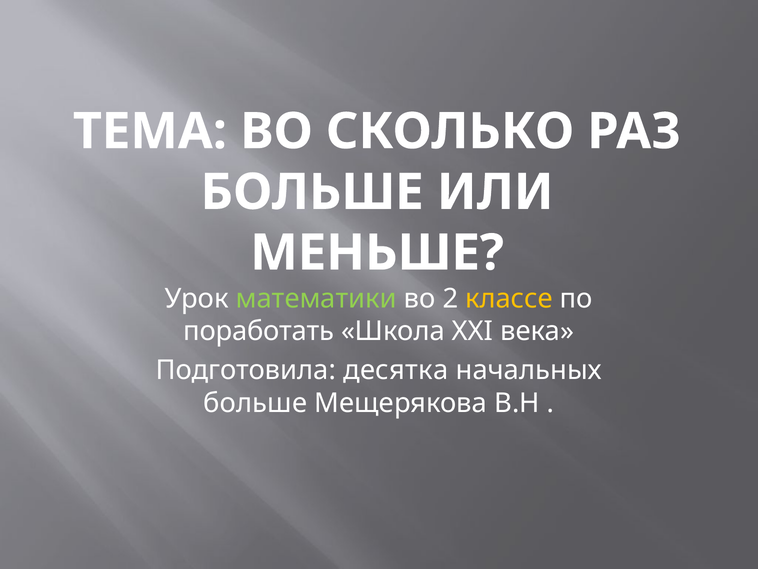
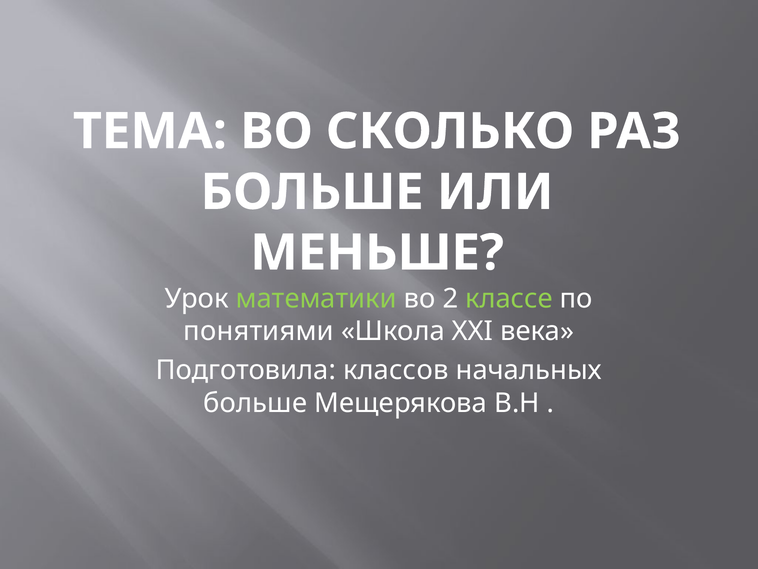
классе colour: yellow -> light green
поработать: поработать -> понятиями
десятка: десятка -> классов
